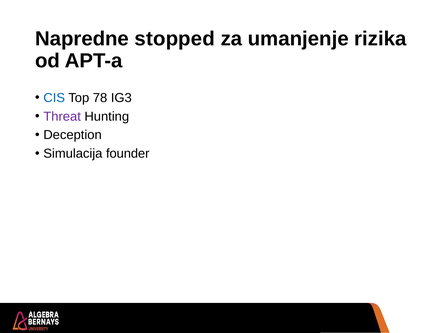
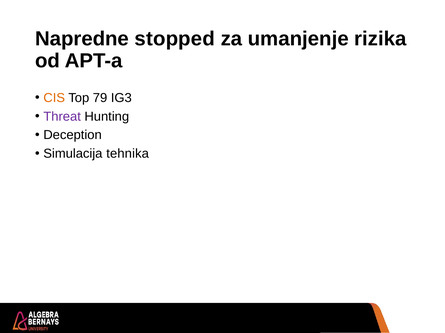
CIS colour: blue -> orange
78: 78 -> 79
founder: founder -> tehnika
